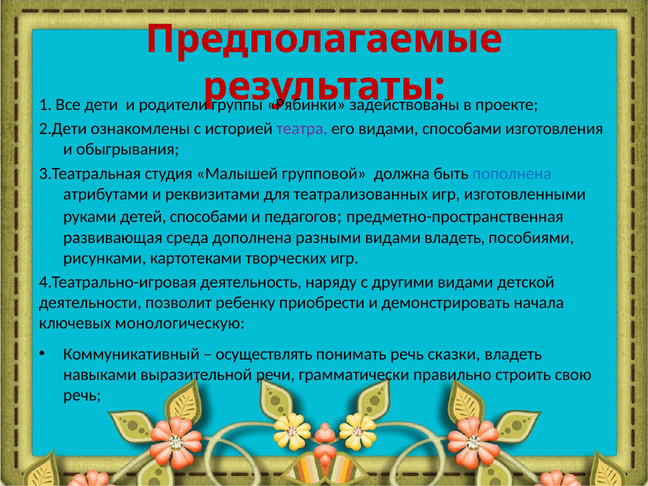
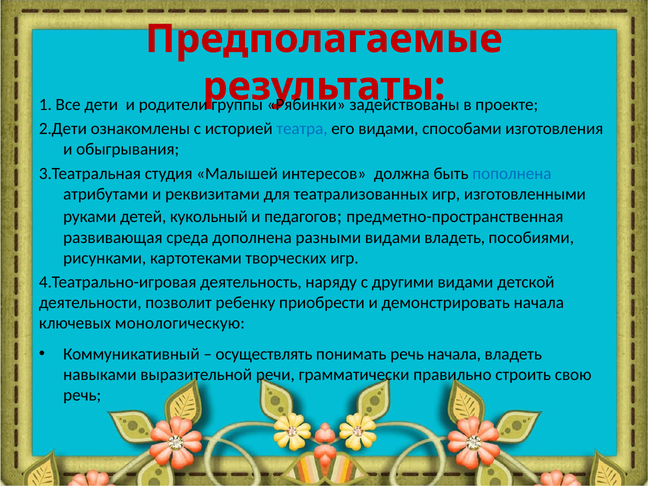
театра colour: purple -> blue
групповой: групповой -> интересов
детей способами: способами -> кукольный
речь сказки: сказки -> начала
